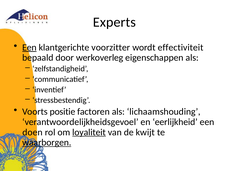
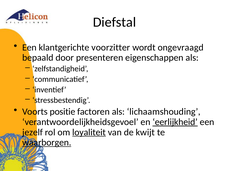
Experts: Experts -> Diefstal
Een at (29, 48) underline: present -> none
effectiviteit: effectiviteit -> ongevraagd
werkoverleg: werkoverleg -> presenteren
eerlijkheid underline: none -> present
doen: doen -> jezelf
